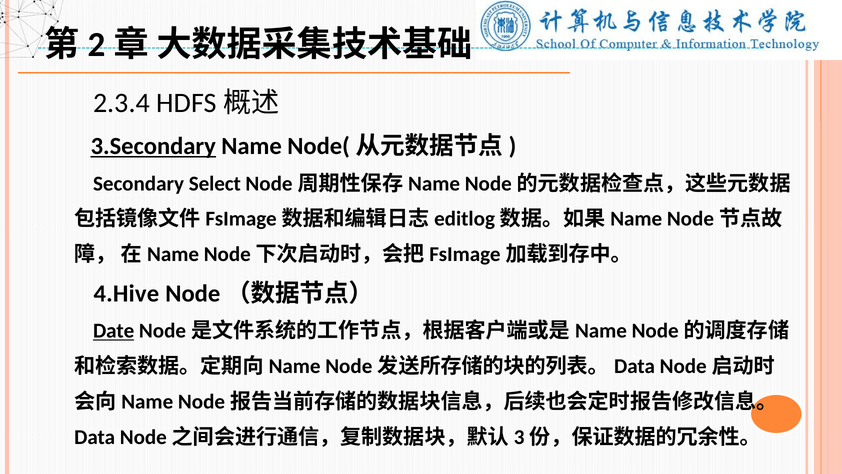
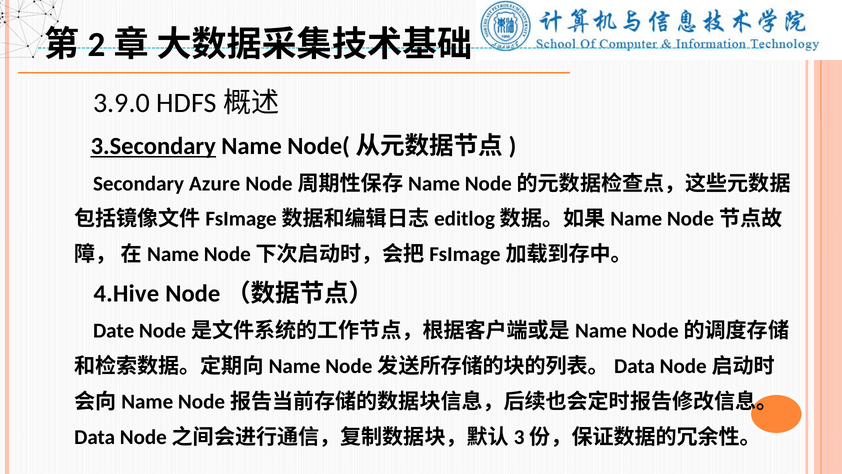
2.3.4: 2.3.4 -> 3.9.0
Select: Select -> Azure
Date underline: present -> none
